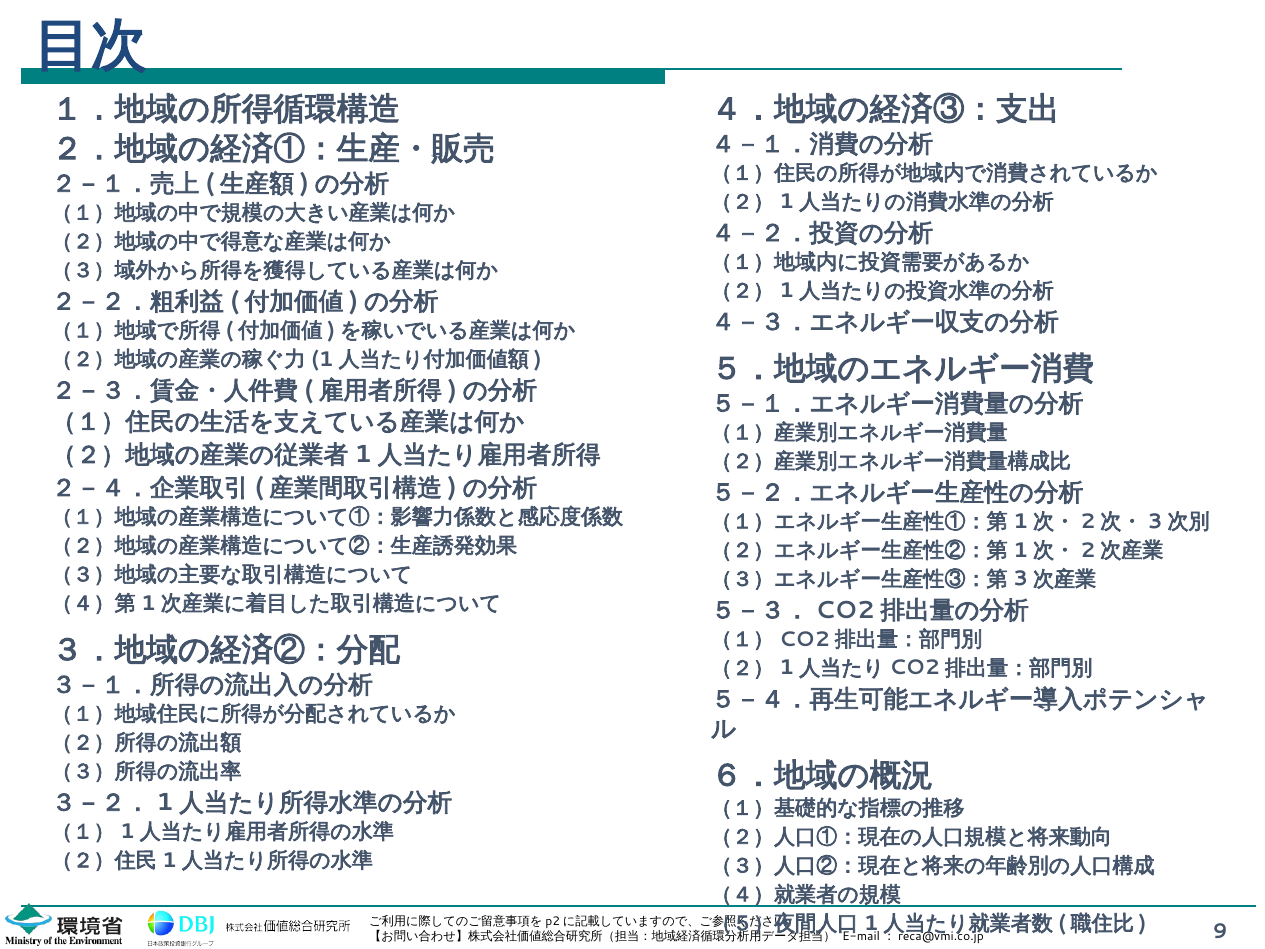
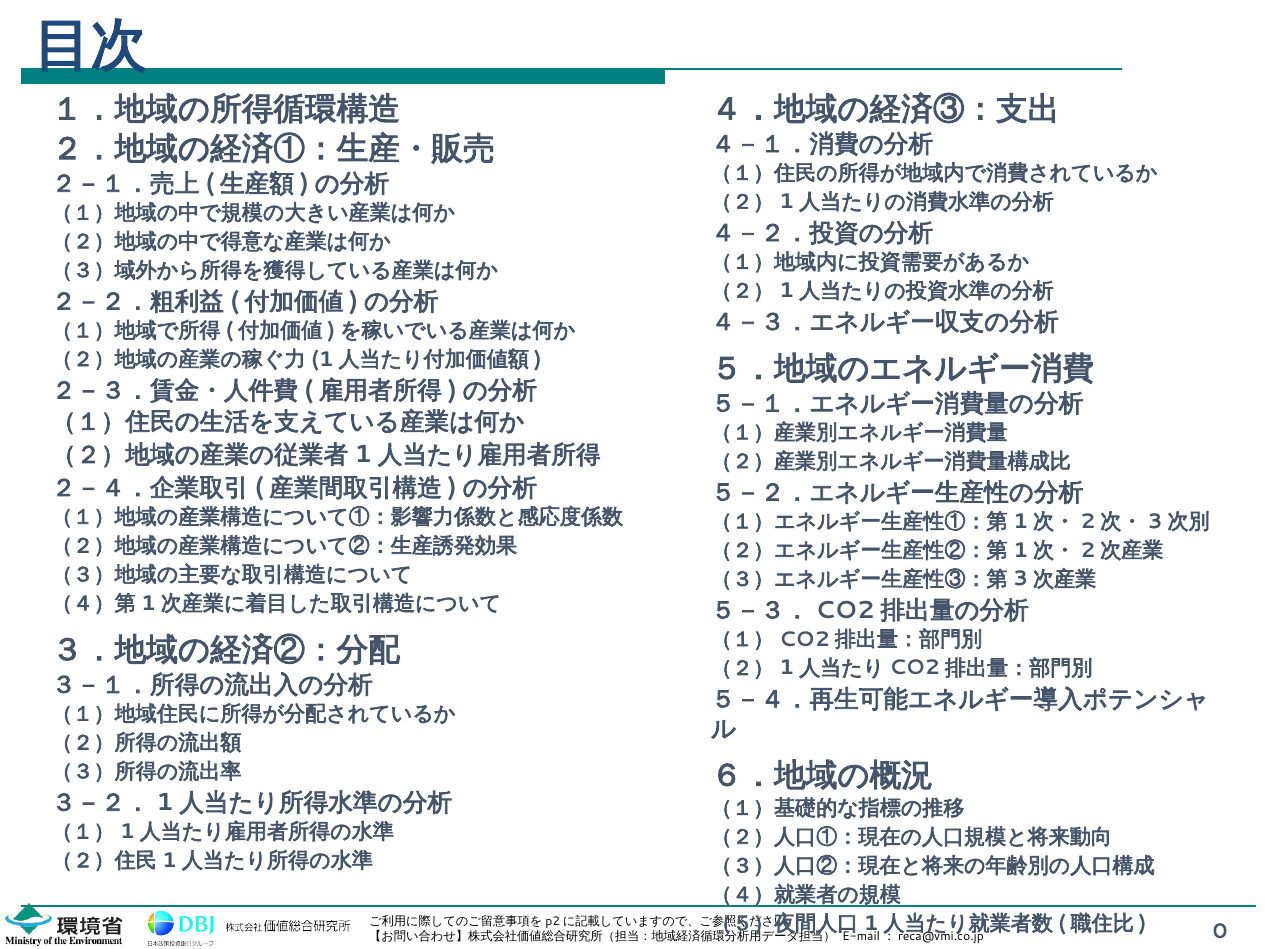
9: 9 -> 0
